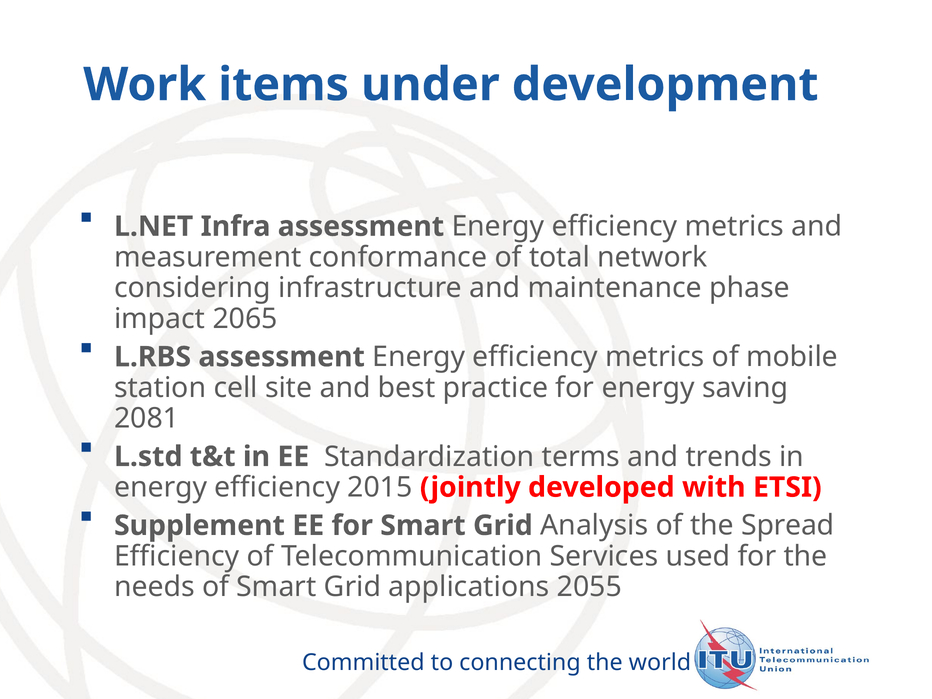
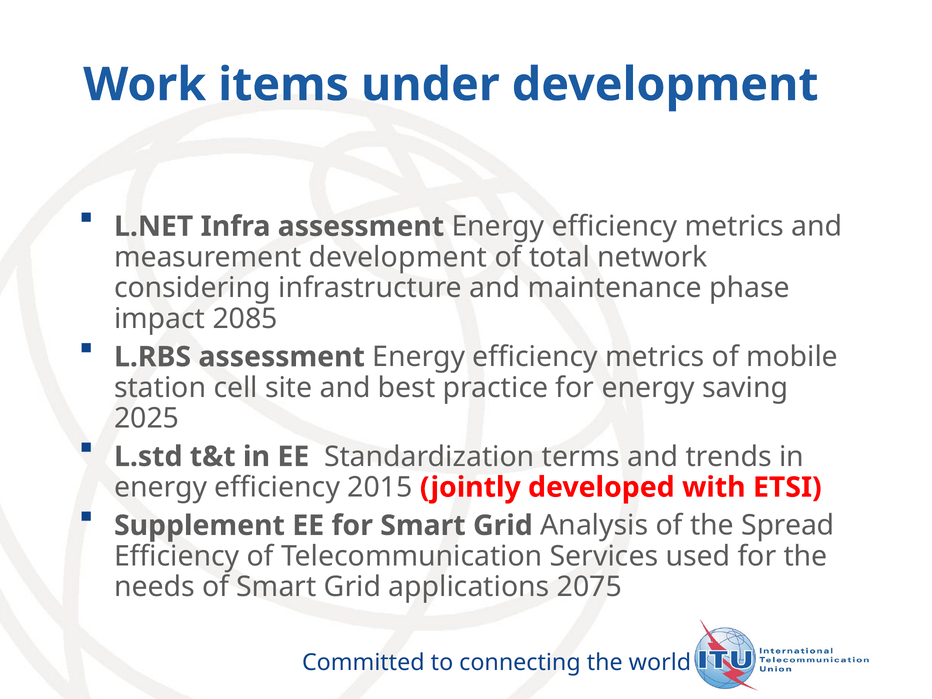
measurement conformance: conformance -> development
2065: 2065 -> 2085
2081: 2081 -> 2025
2055: 2055 -> 2075
